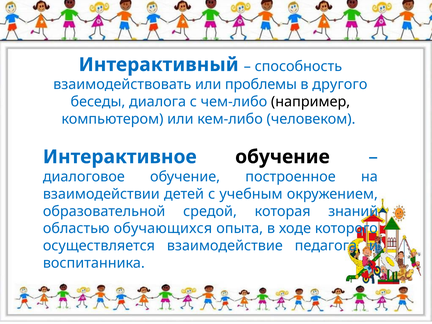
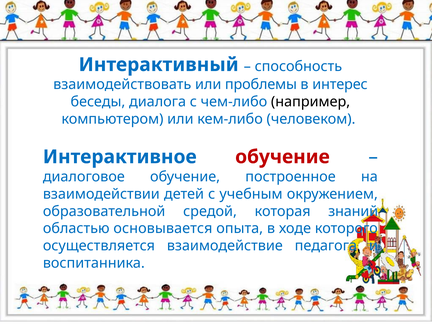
другого: другого -> интерес
обучение at (282, 157) colour: black -> red
обучающихся: обучающихся -> основывается
